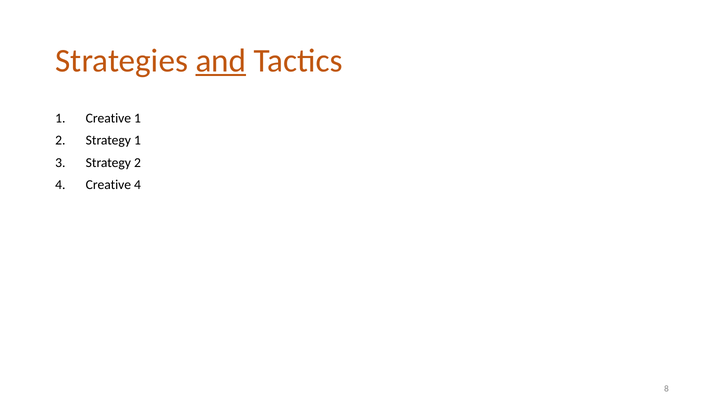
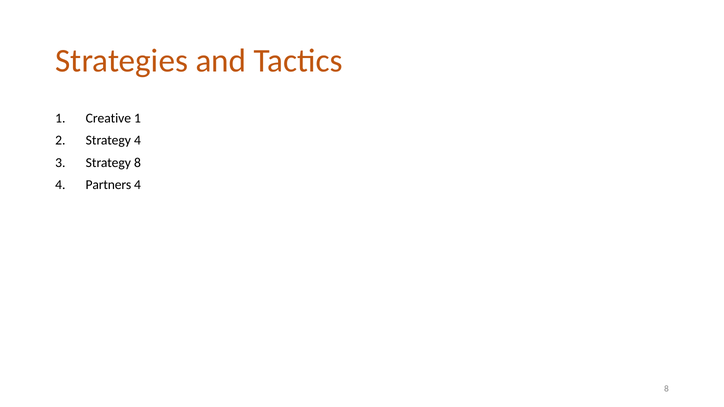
and underline: present -> none
Strategy 1: 1 -> 4
Strategy 2: 2 -> 8
4 Creative: Creative -> Partners
